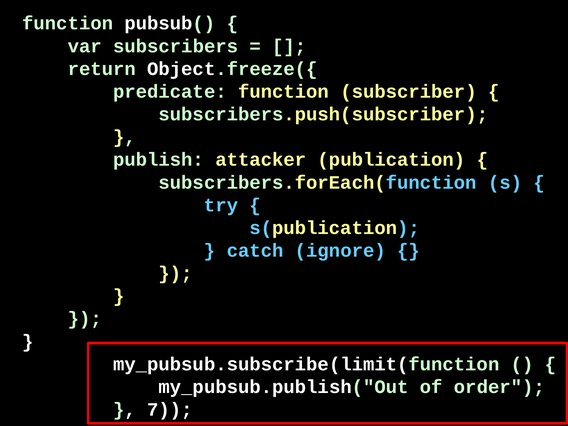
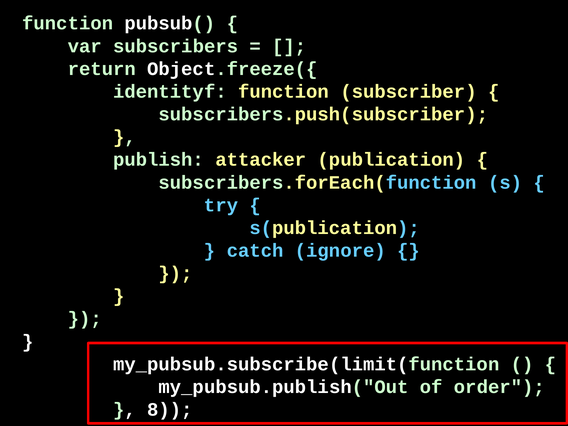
predicate: predicate -> identityf
7: 7 -> 8
